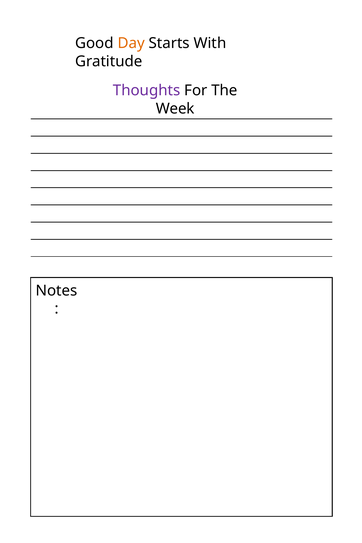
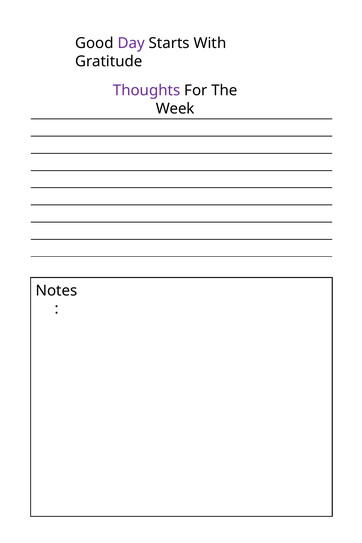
Day colour: orange -> purple
